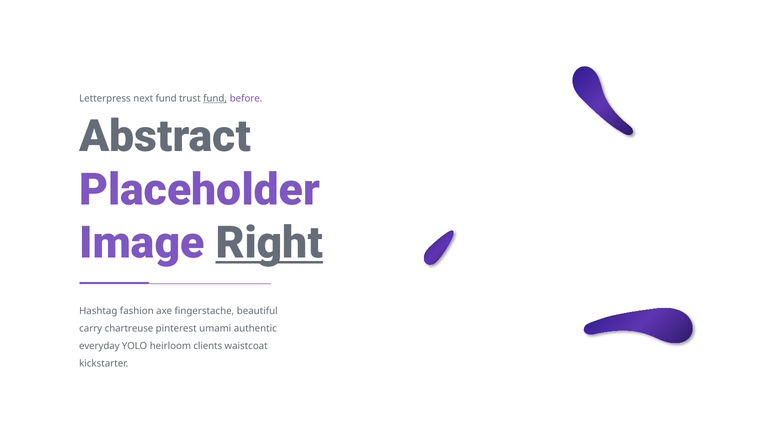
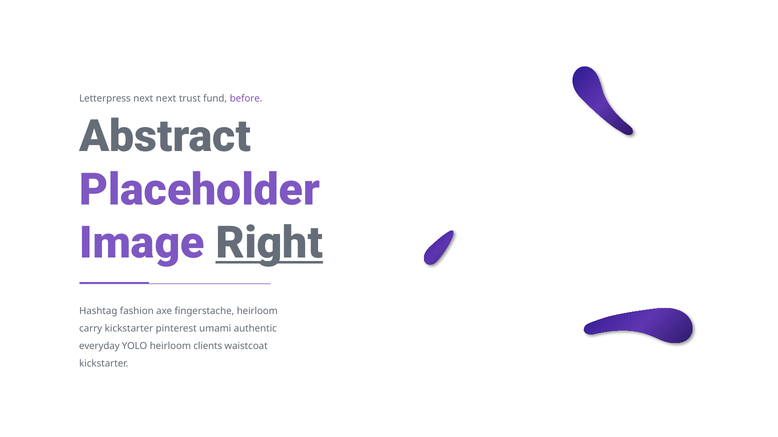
next fund: fund -> next
fund at (215, 99) underline: present -> none
fingerstache beautiful: beautiful -> heirloom
carry chartreuse: chartreuse -> kickstarter
